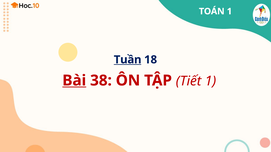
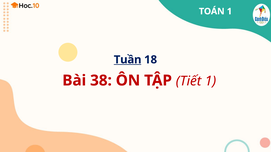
Bài underline: present -> none
